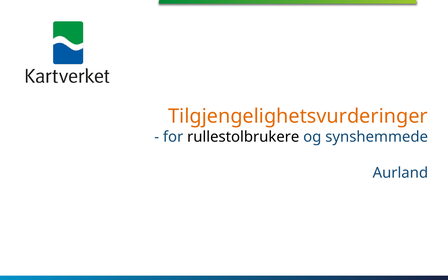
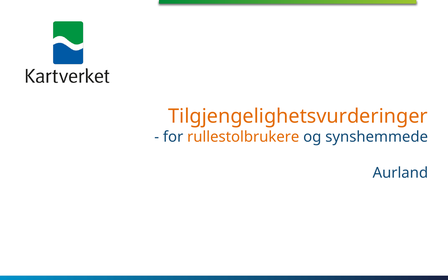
rullestolbrukere colour: black -> orange
